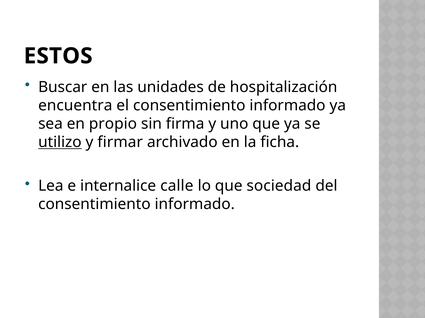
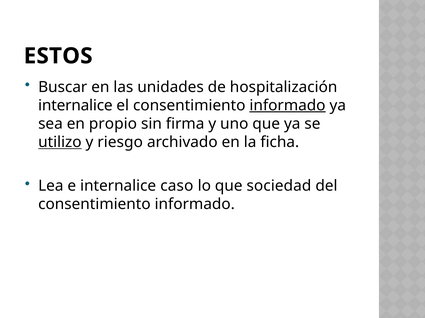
encuentra at (75, 106): encuentra -> internalice
informado at (288, 106) underline: none -> present
firmar: firmar -> riesgo
calle: calle -> caso
